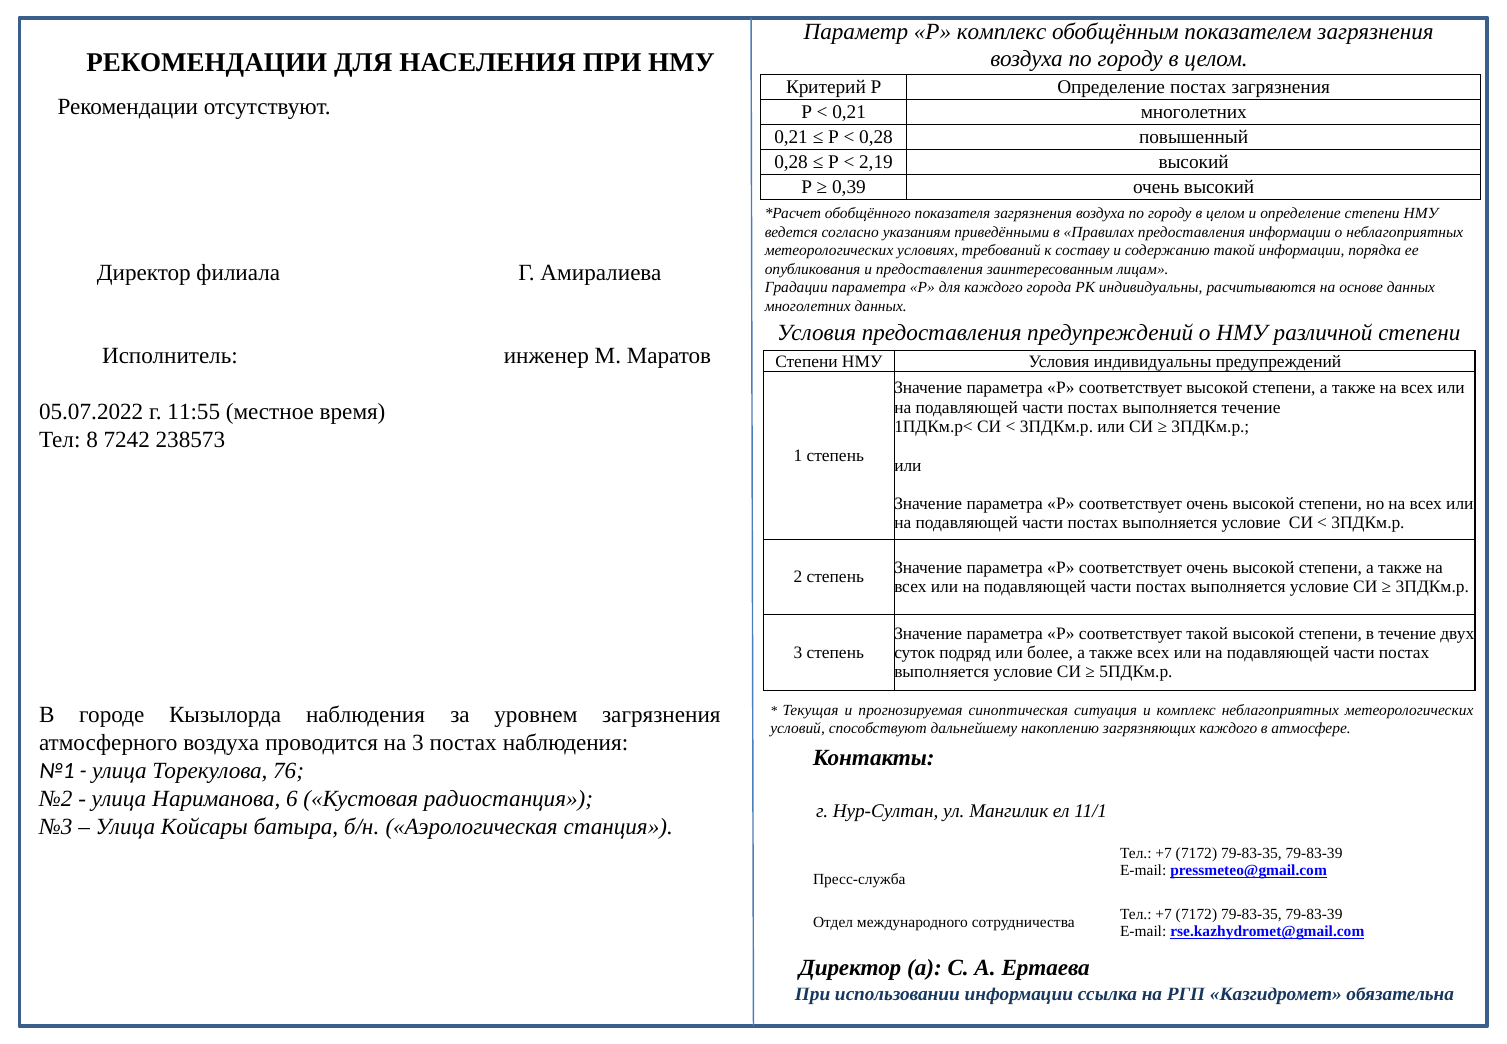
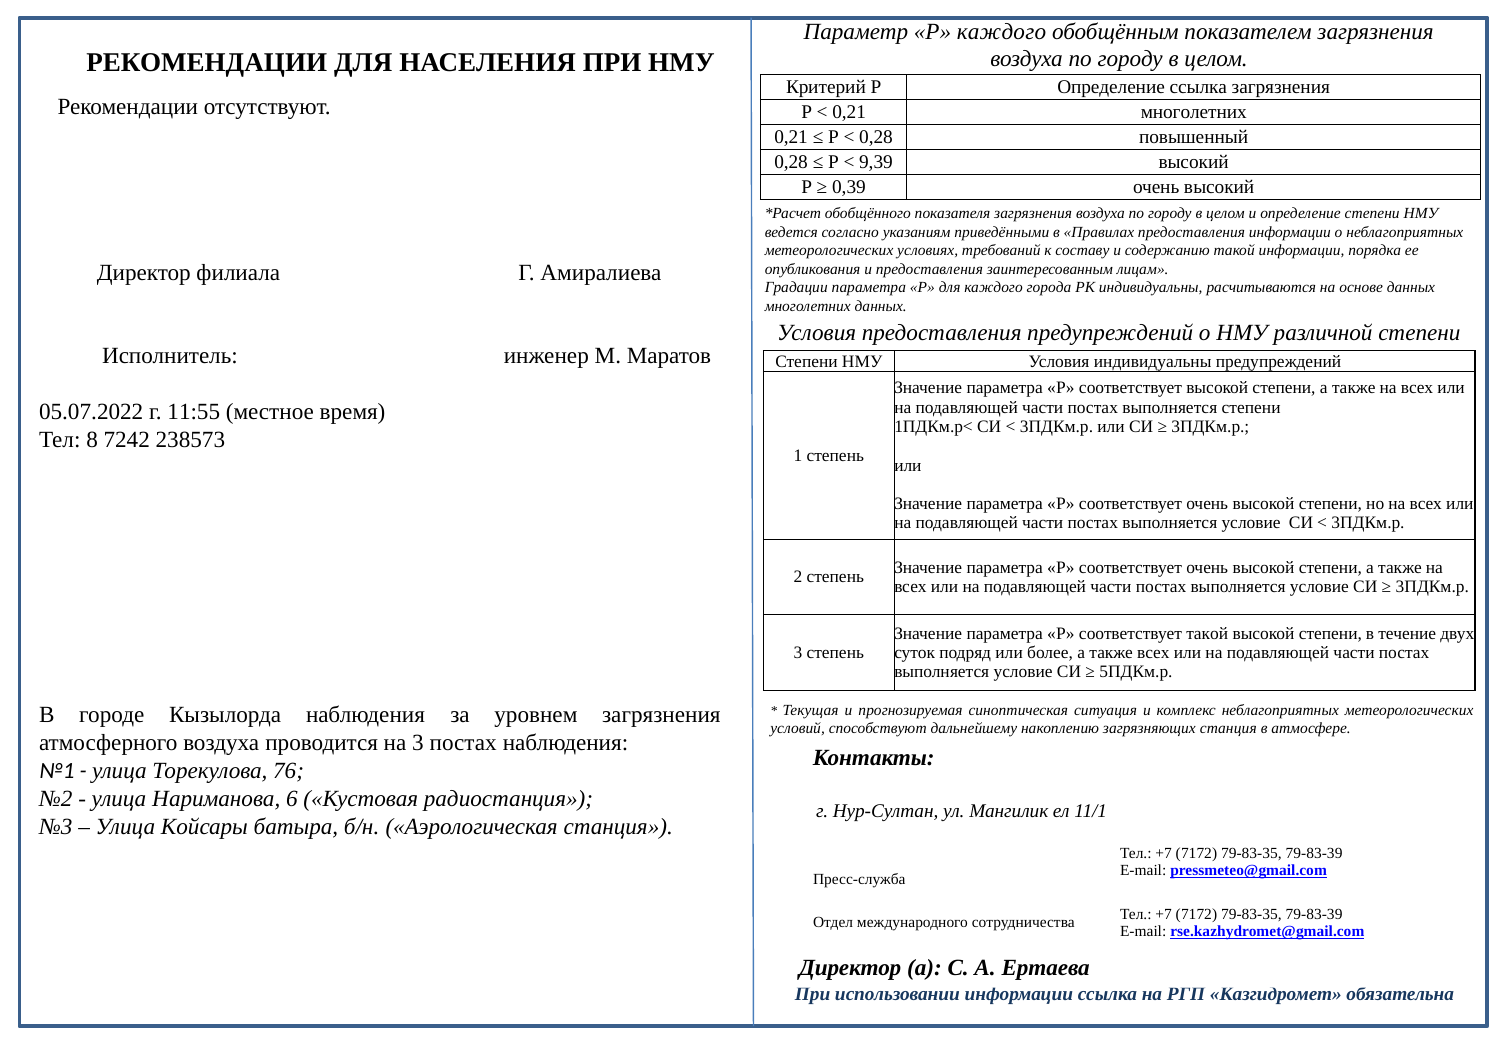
Р комплекс: комплекс -> каждого
Определение постах: постах -> ссылка
2,19: 2,19 -> 9,39
выполняется течение: течение -> степени
загрязняющих каждого: каждого -> станция
